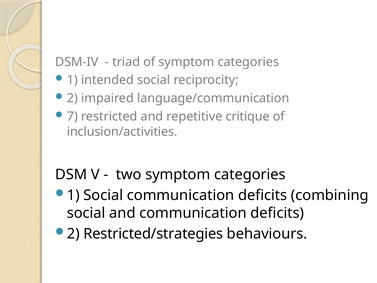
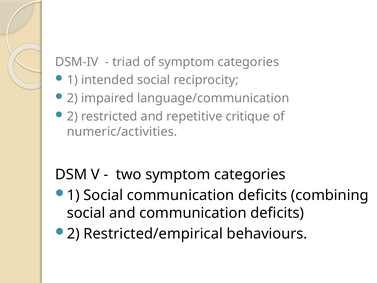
7 at (72, 116): 7 -> 2
inclusion/activities: inclusion/activities -> numeric/activities
Restricted/strategies: Restricted/strategies -> Restricted/empirical
